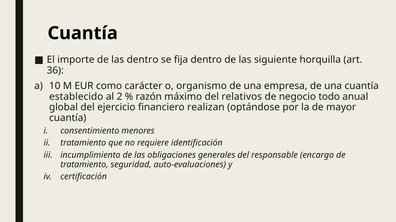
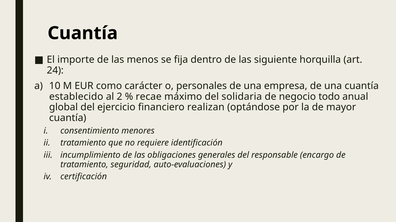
las dentro: dentro -> menos
36: 36 -> 24
organismo: organismo -> personales
razón: razón -> recae
relativos: relativos -> solidaria
